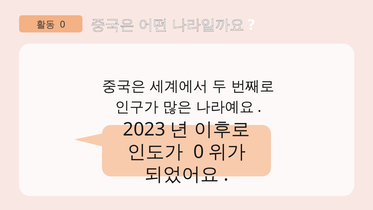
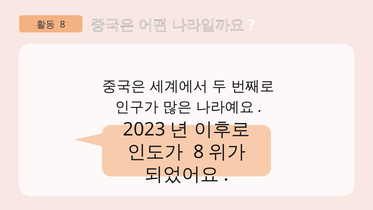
0 at (63, 24): 0 -> 8
0 at (199, 152): 0 -> 8
